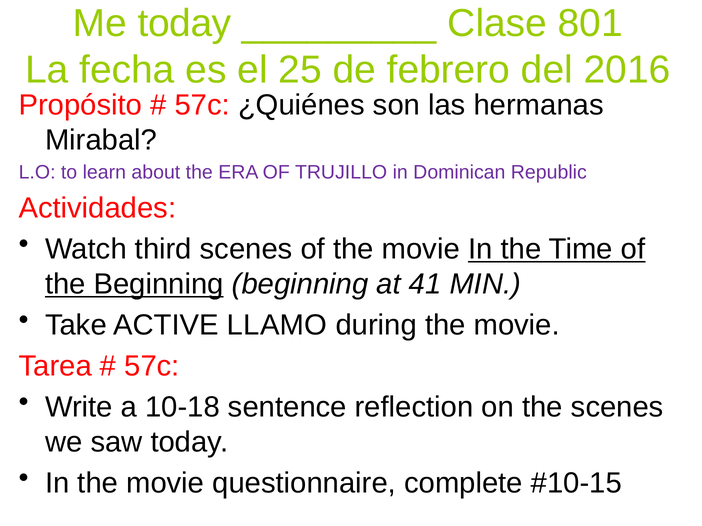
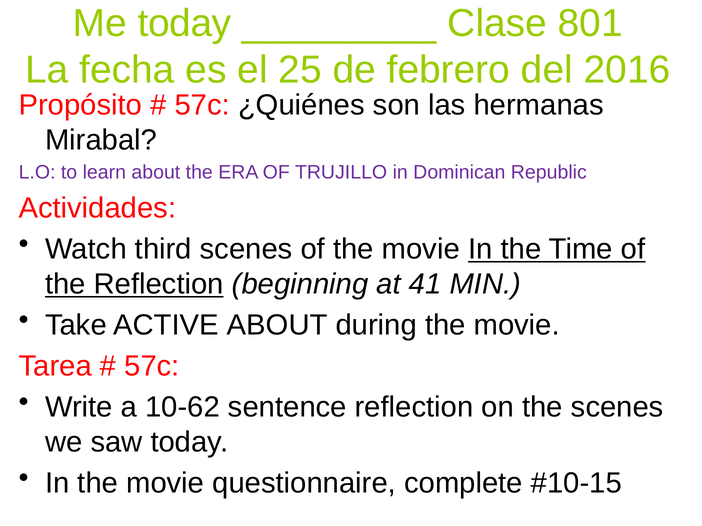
the Beginning: Beginning -> Reflection
ACTIVE LLAMO: LLAMO -> ABOUT
10-18: 10-18 -> 10-62
